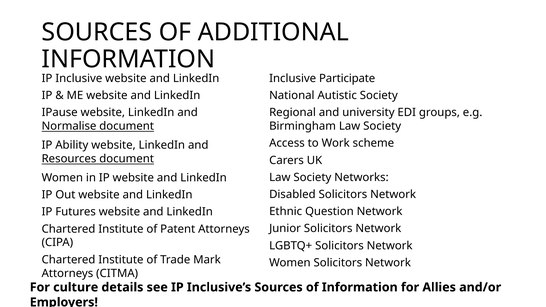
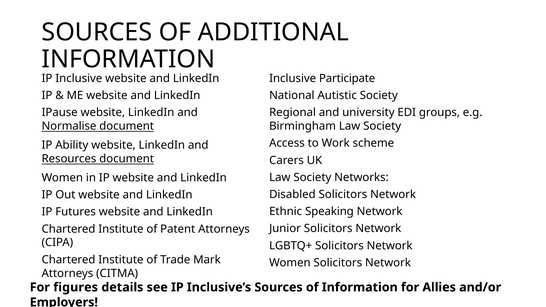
Question: Question -> Speaking
culture: culture -> figures
